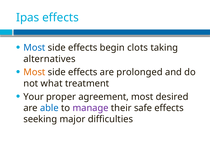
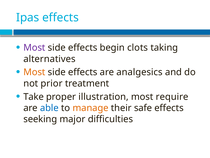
Most at (34, 48) colour: blue -> purple
prolonged: prolonged -> analgesics
what: what -> prior
Your: Your -> Take
agreement: agreement -> illustration
desired: desired -> require
manage colour: purple -> orange
